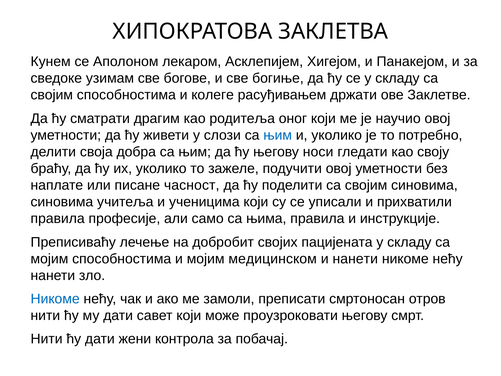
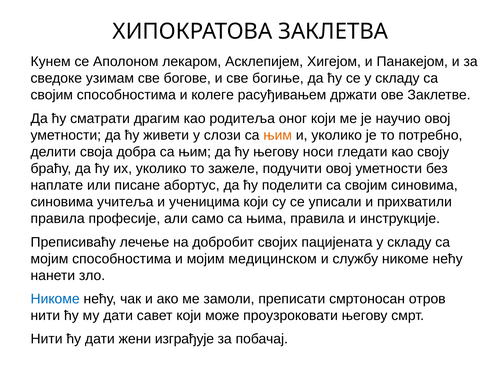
њим at (278, 135) colour: blue -> orange
часност: часност -> абортус
и нанети: нанети -> службу
контрола: контрола -> изграђује
